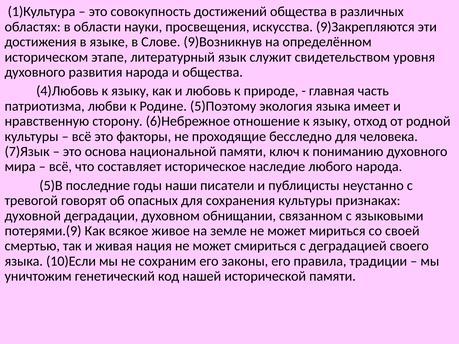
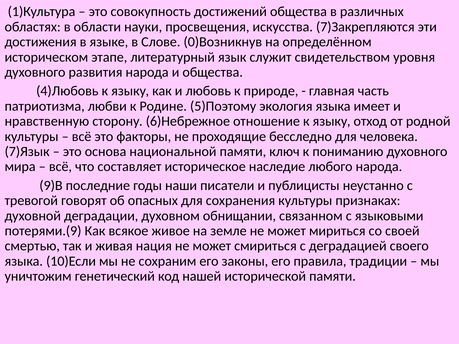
9)Закрепляются: 9)Закрепляются -> 7)Закрепляются
9)Возникнув: 9)Возникнув -> 0)Возникнув
5)В: 5)В -> 9)В
